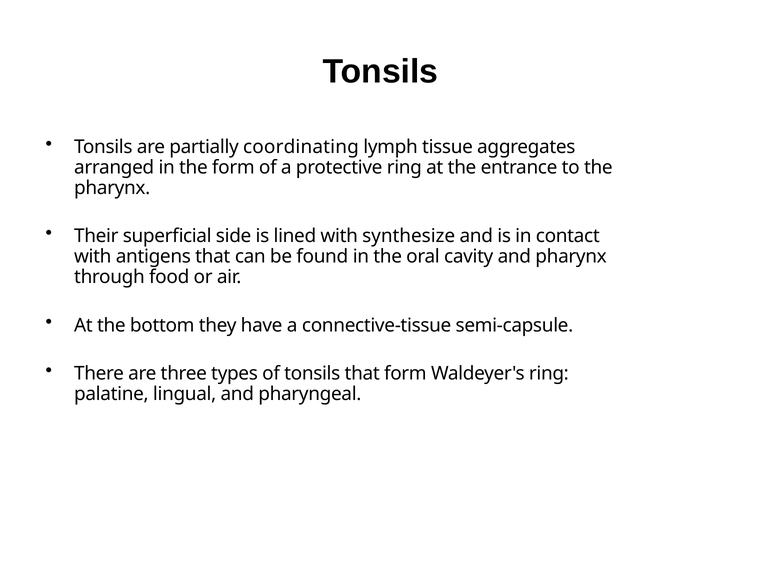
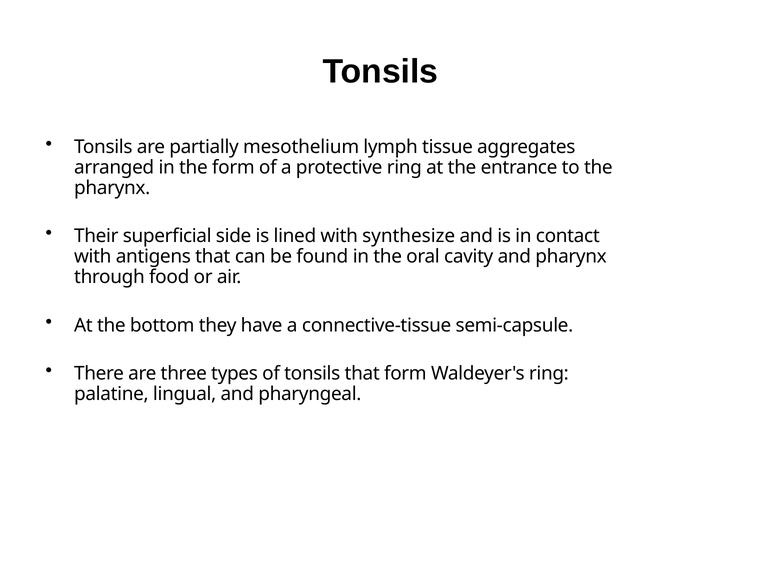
coordinating: coordinating -> mesothelium
